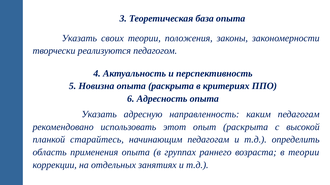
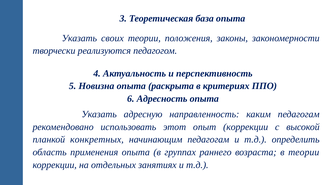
опыт раскрыта: раскрыта -> коррекции
старайтесь: старайтесь -> конкретных
